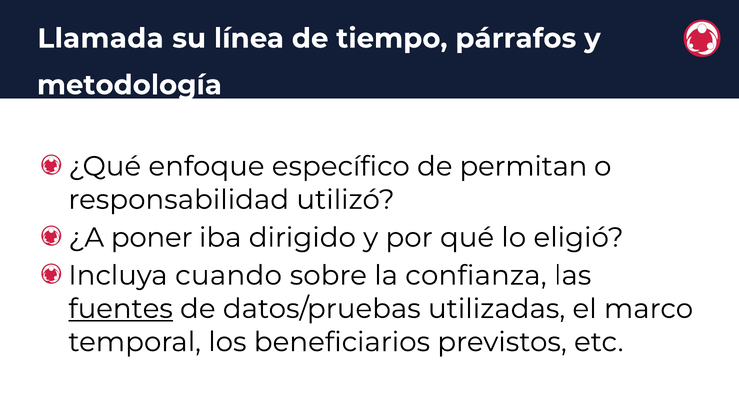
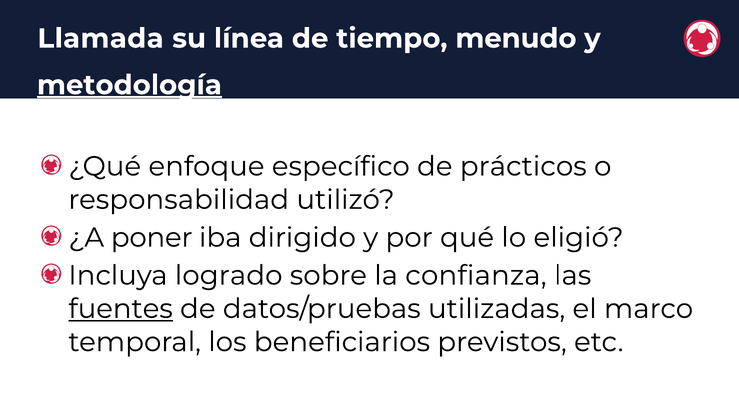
párrafos: párrafos -> menudo
metodología underline: none -> present
permitan: permitan -> prácticos
cuando: cuando -> logrado
